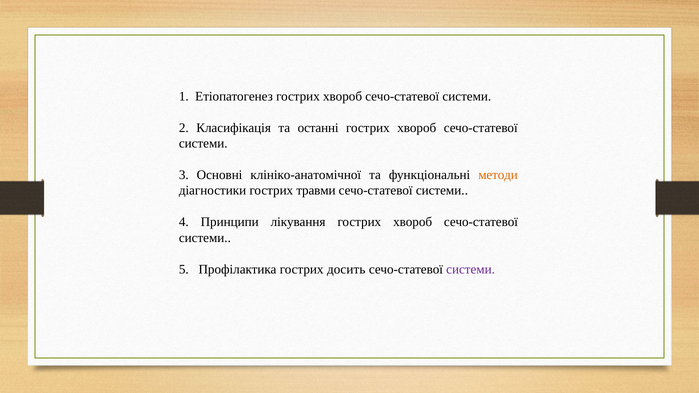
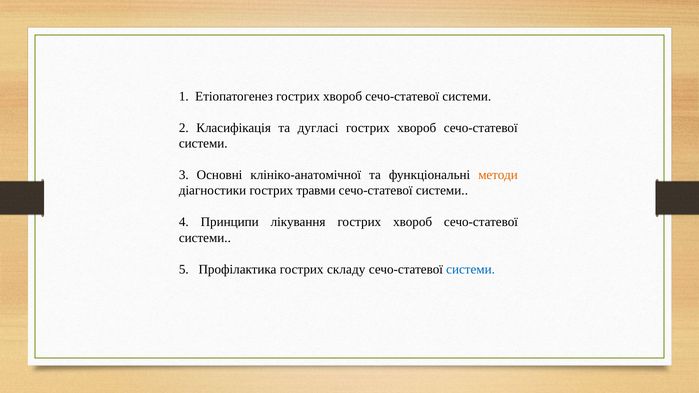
останні: останні -> дугласі
досить: досить -> складу
системи at (471, 269) colour: purple -> blue
